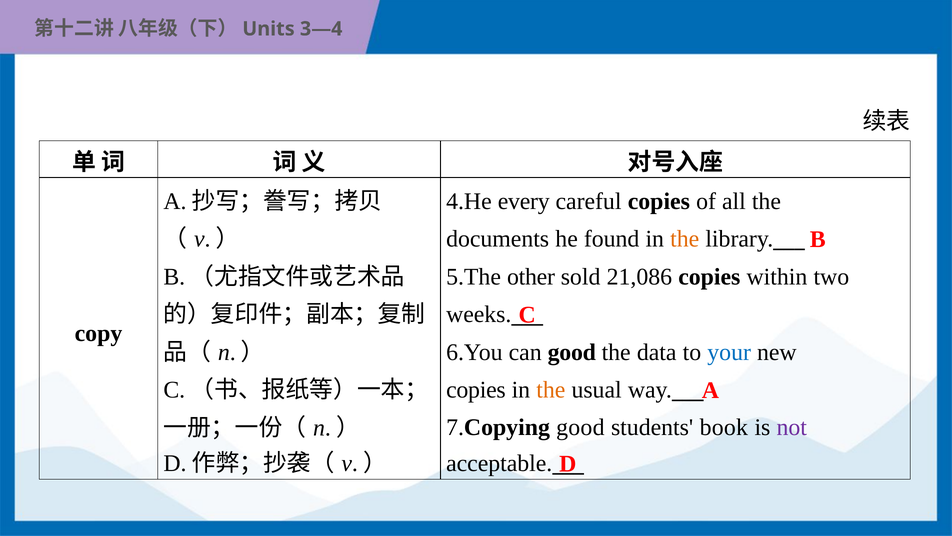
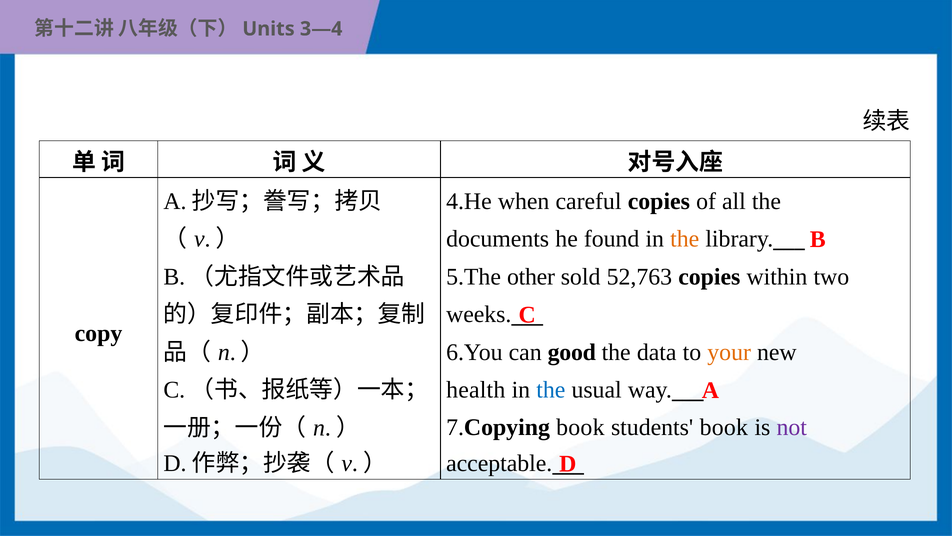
every: every -> when
21,086: 21,086 -> 52,763
your colour: blue -> orange
copies at (476, 390): copies -> health
the at (551, 390) colour: orange -> blue
7.Copying good: good -> book
